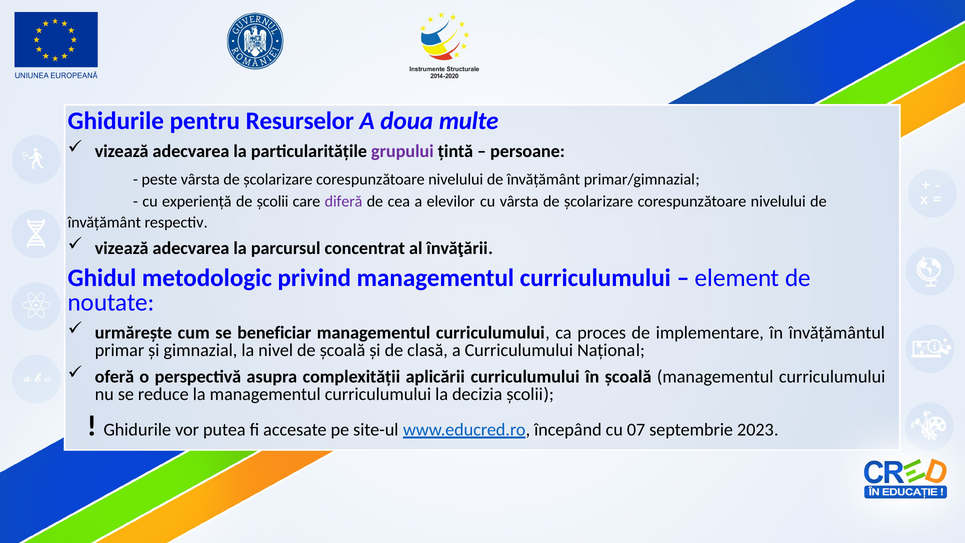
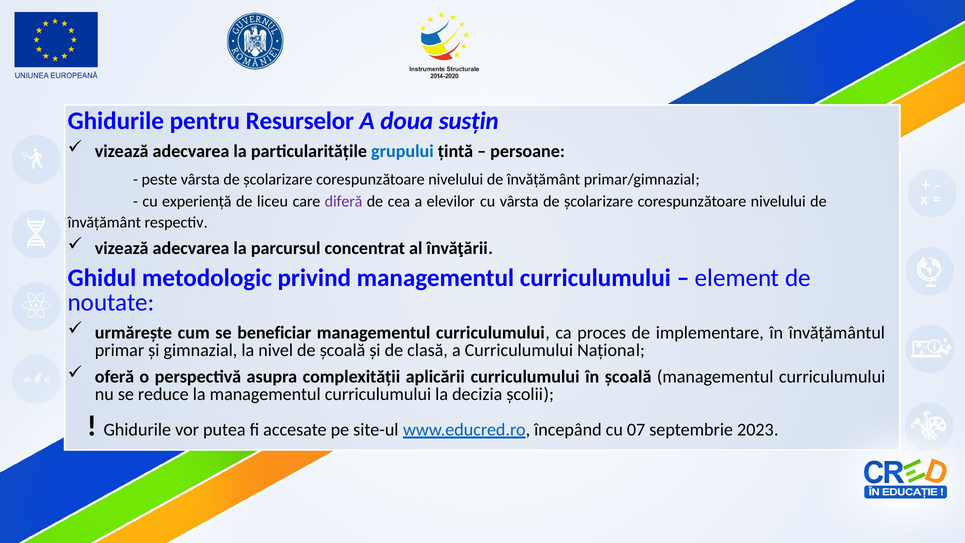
multe: multe -> susțin
grupului colour: purple -> blue
de școlii: școlii -> liceu
